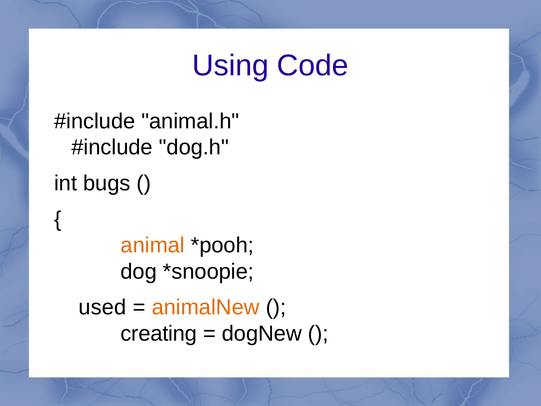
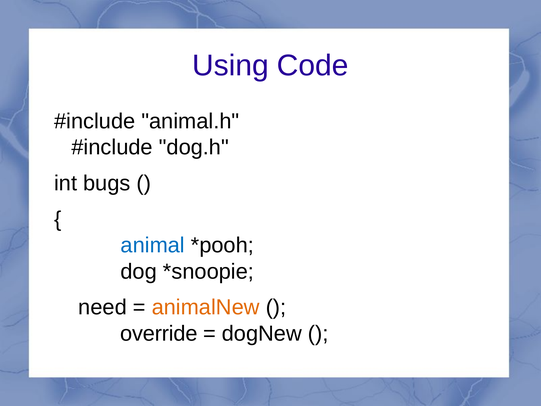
animal colour: orange -> blue
used: used -> need
creating: creating -> override
